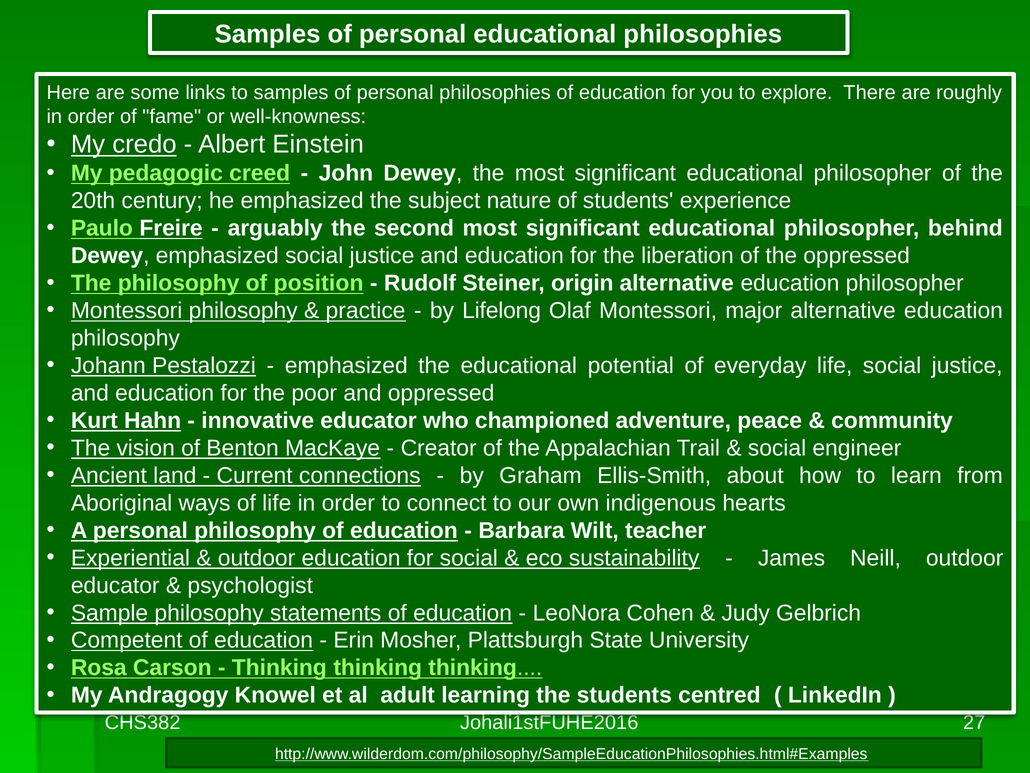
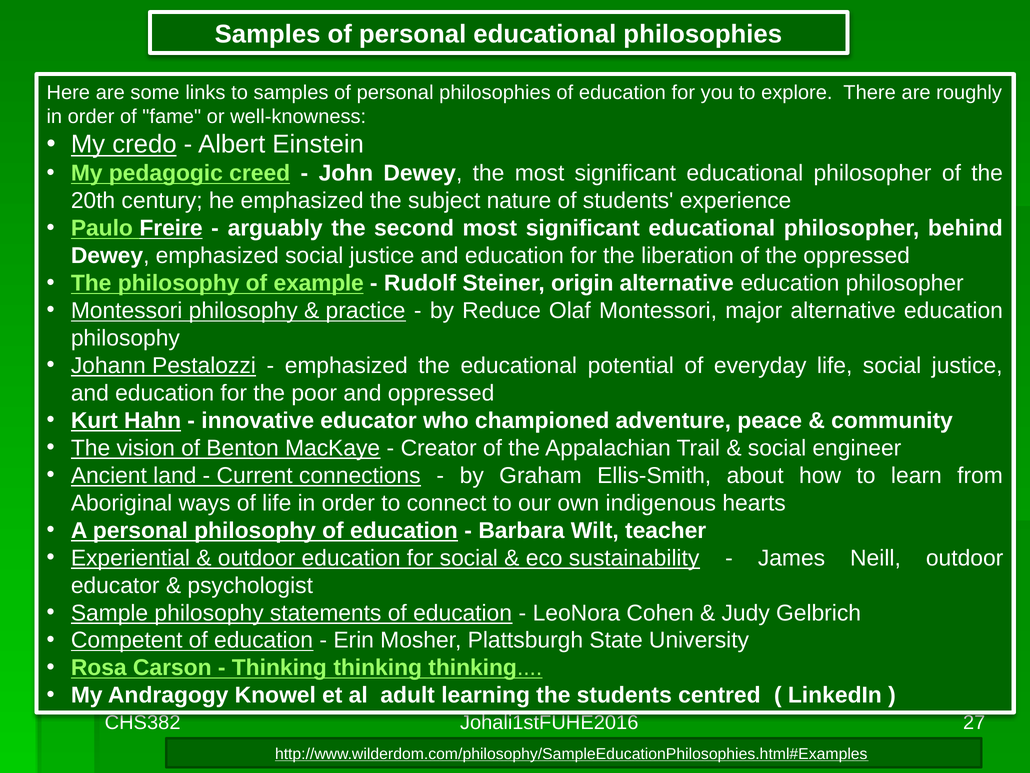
position: position -> example
Lifelong: Lifelong -> Reduce
